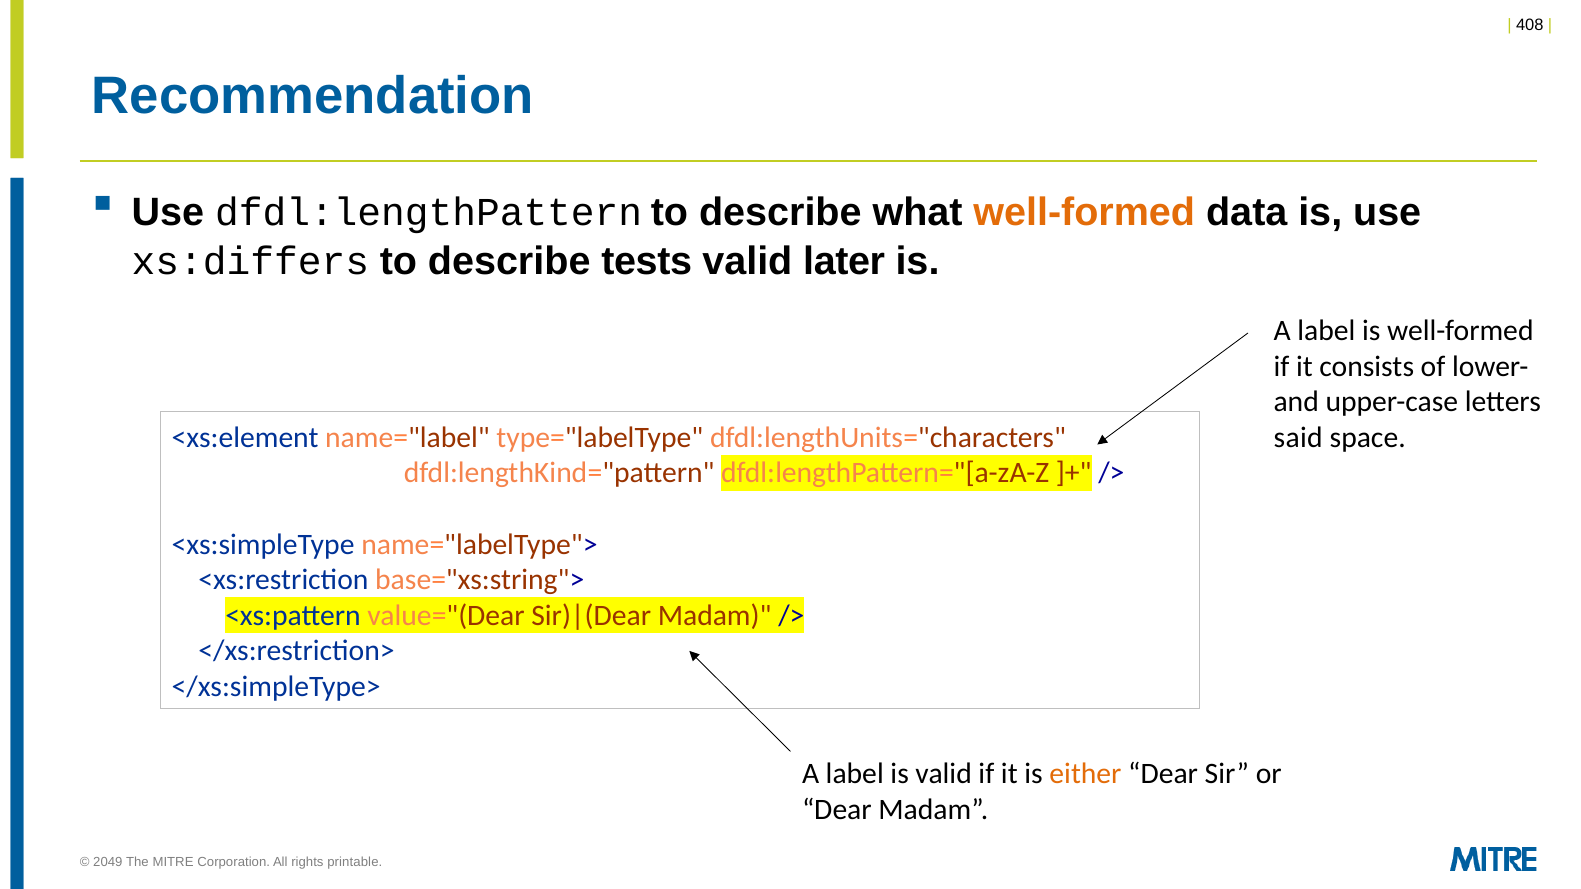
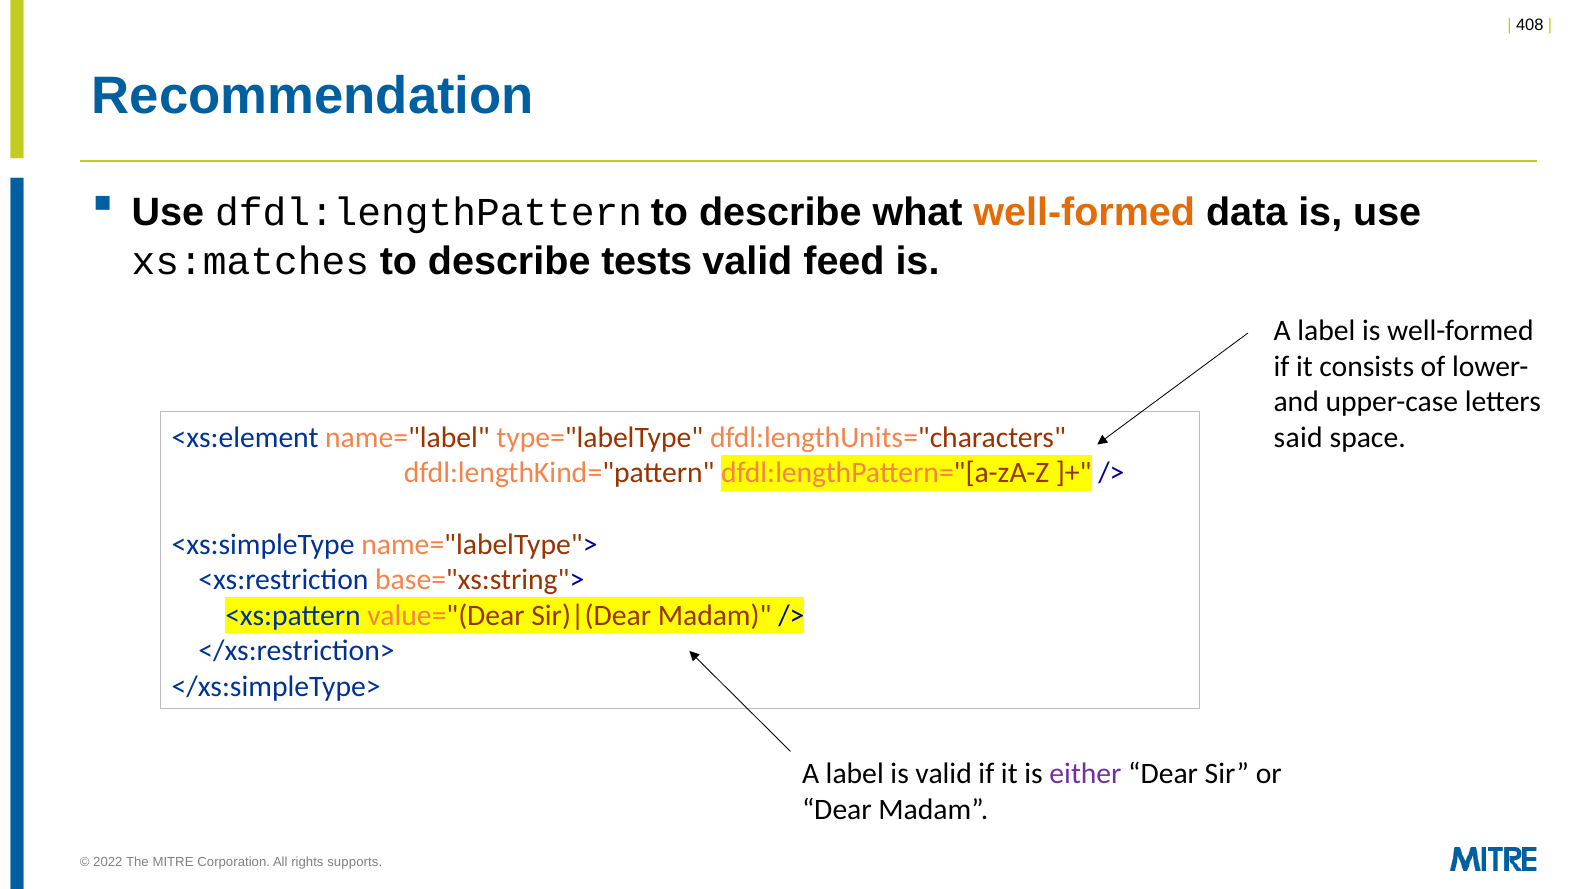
xs:differs: xs:differs -> xs:matches
later: later -> feed
either colour: orange -> purple
2049: 2049 -> 2022
printable: printable -> supports
